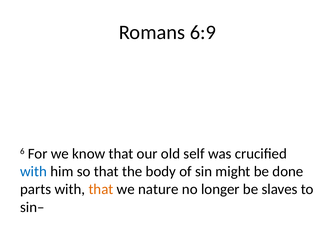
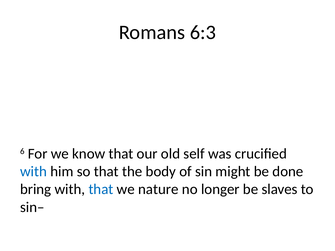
6:9: 6:9 -> 6:3
parts: parts -> bring
that at (101, 190) colour: orange -> blue
